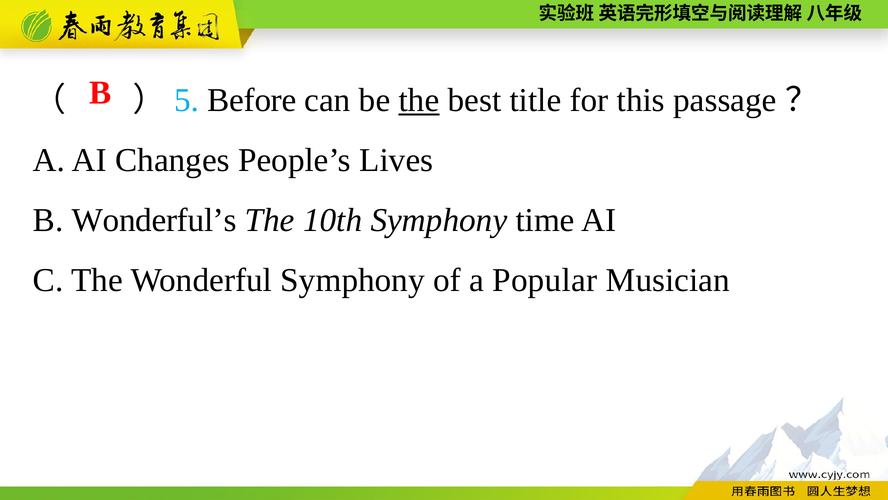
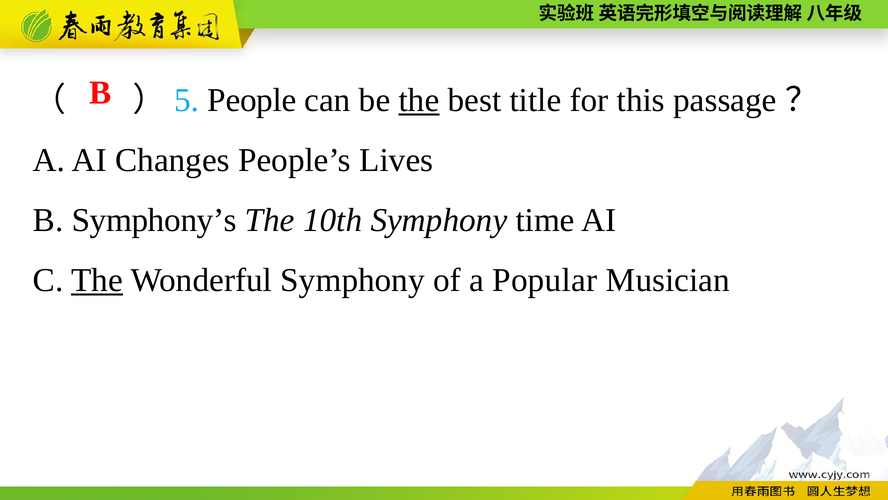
Before: Before -> People
Wonderful’s: Wonderful’s -> Symphony’s
The at (97, 280) underline: none -> present
